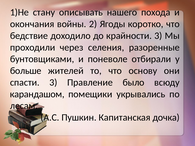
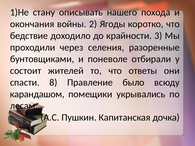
больше: больше -> состоит
основу: основу -> ответы
спасти 3: 3 -> 8
